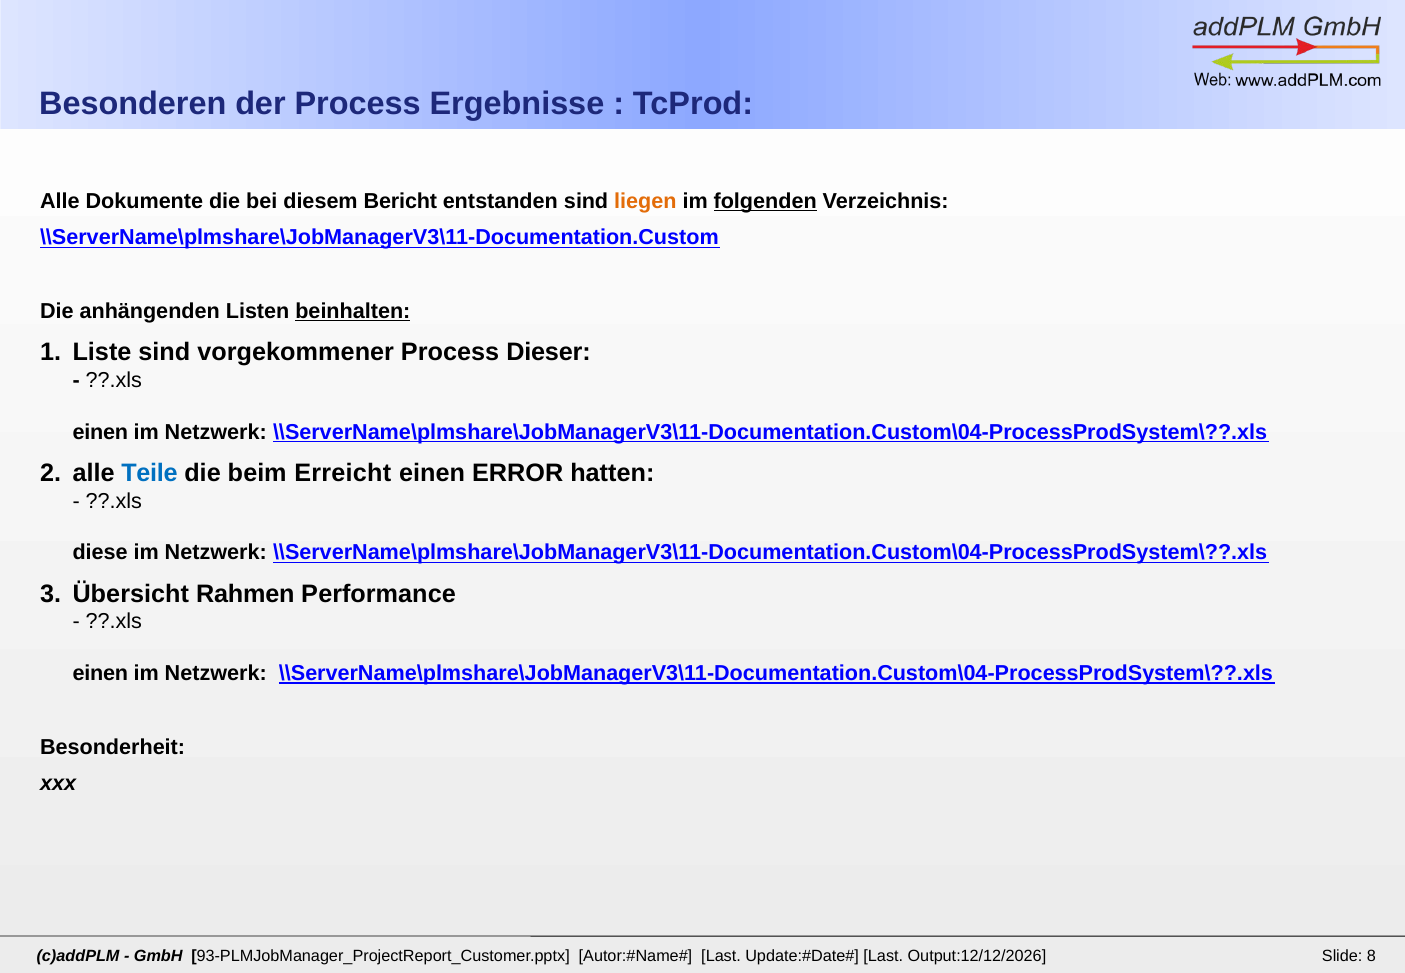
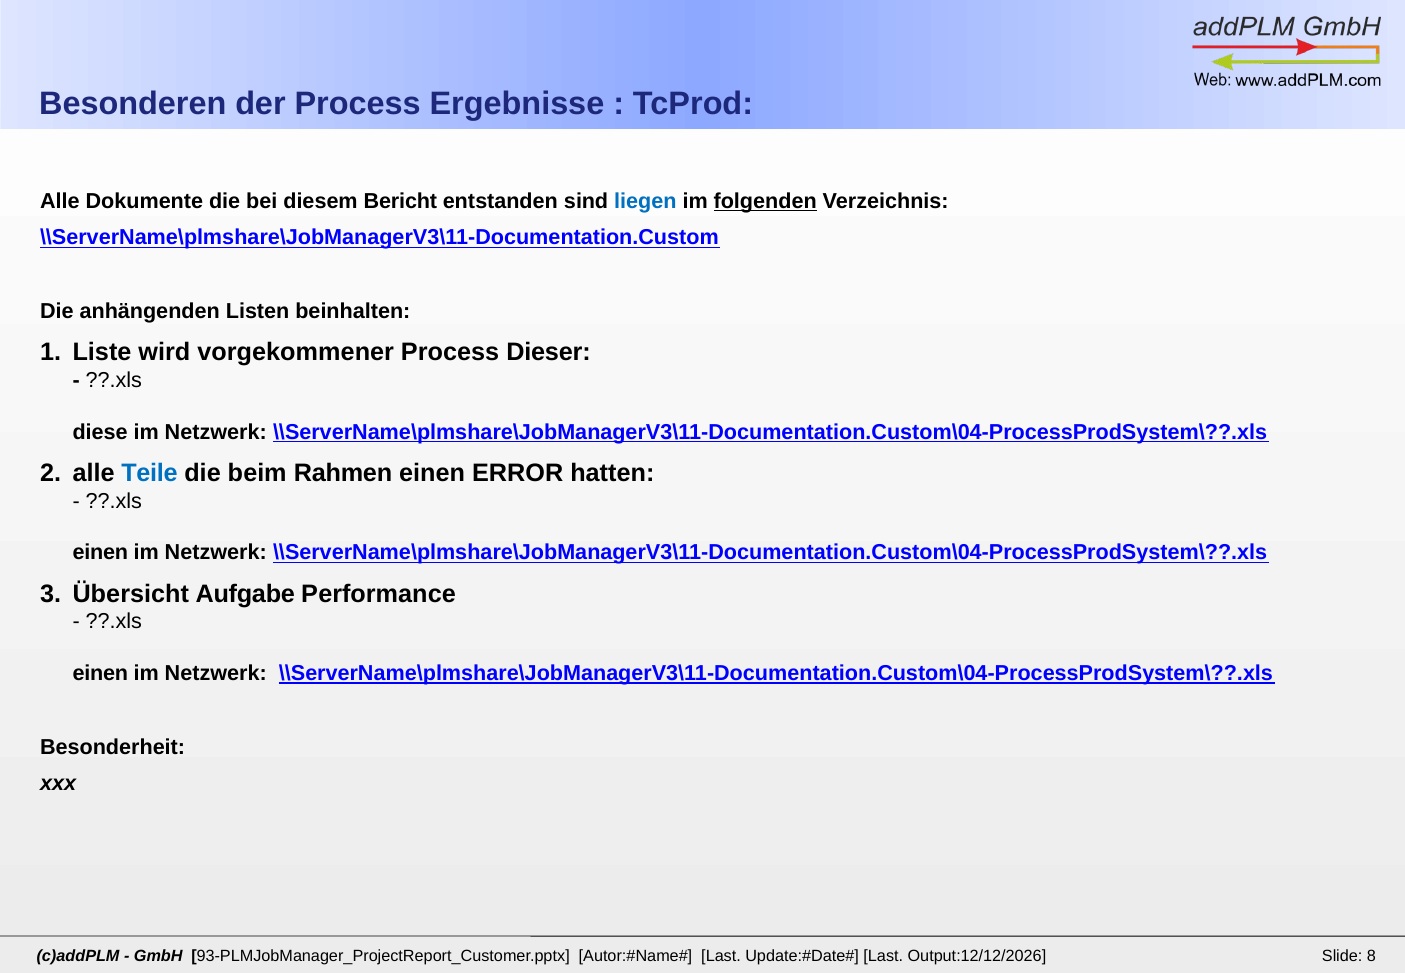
liegen colour: orange -> blue
beinhalten underline: present -> none
Liste sind: sind -> wird
einen at (100, 432): einen -> diese
Erreicht: Erreicht -> Rahmen
diese at (100, 553): diese -> einen
Rahmen: Rahmen -> Aufgabe
